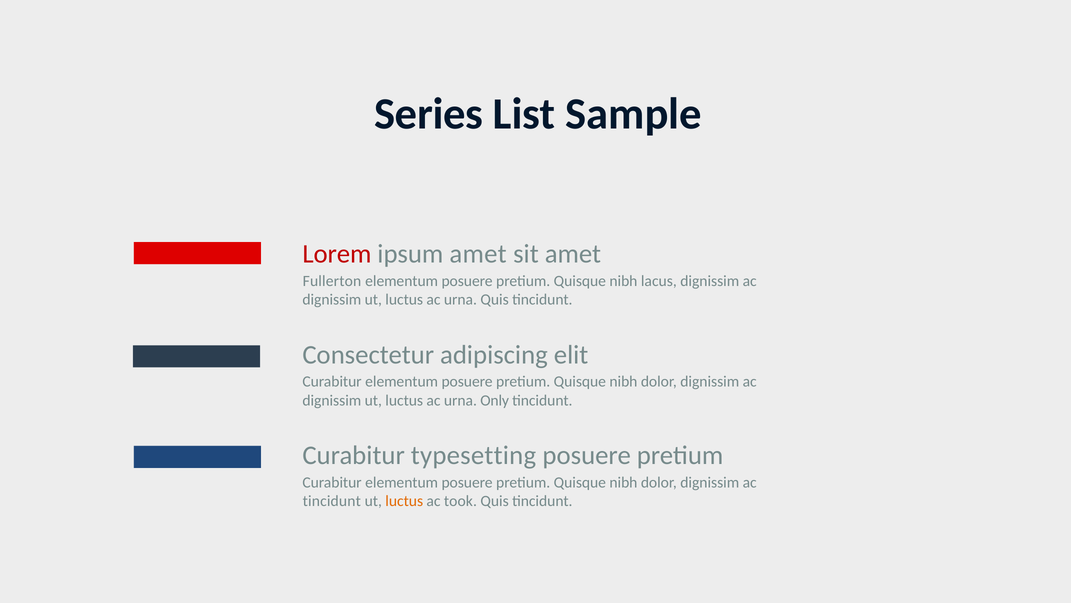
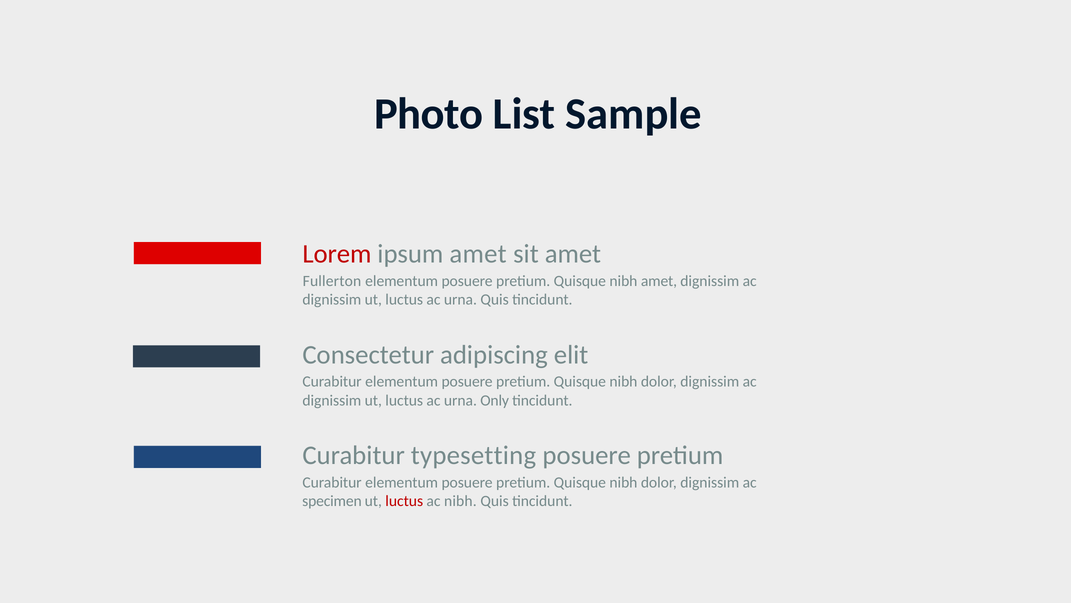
Series: Series -> Photo
nibh lacus: lacus -> amet
tincidunt at (332, 501): tincidunt -> specimen
luctus at (404, 501) colour: orange -> red
ac took: took -> nibh
